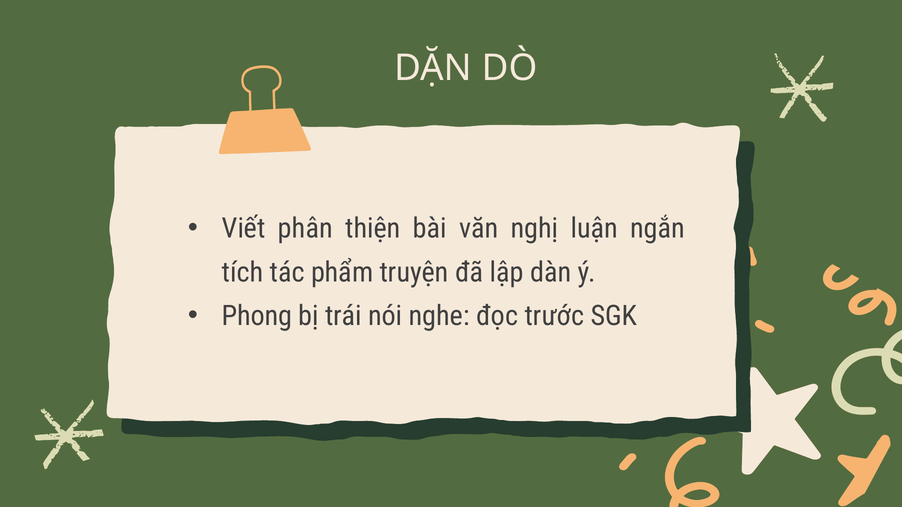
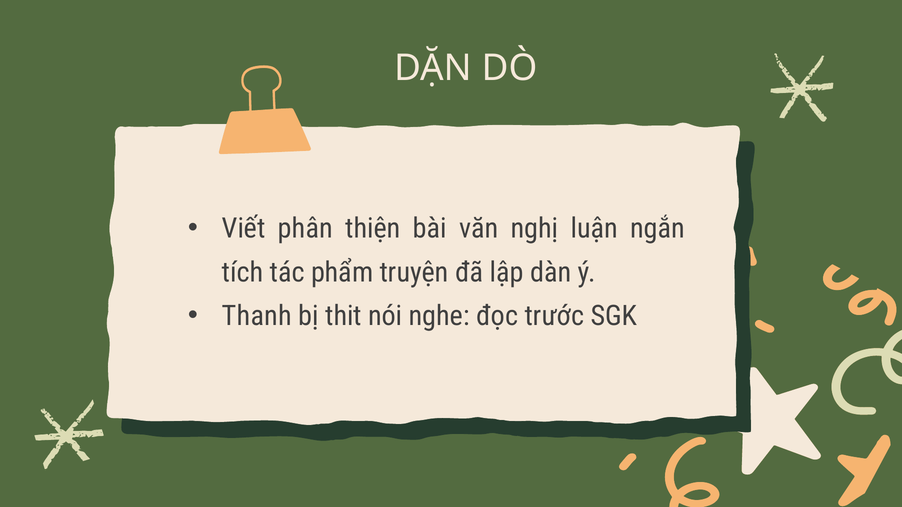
Phong: Phong -> Thanh
trái: trái -> thit
